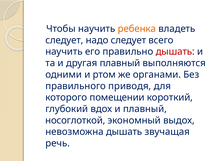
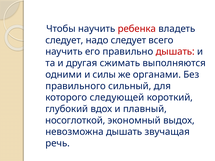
ребенка colour: orange -> red
другая плавный: плавный -> сжимать
ртом: ртом -> силы
приводя: приводя -> сильный
помещении: помещении -> следующей
